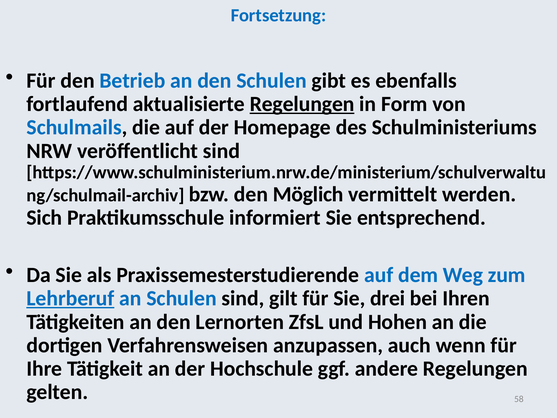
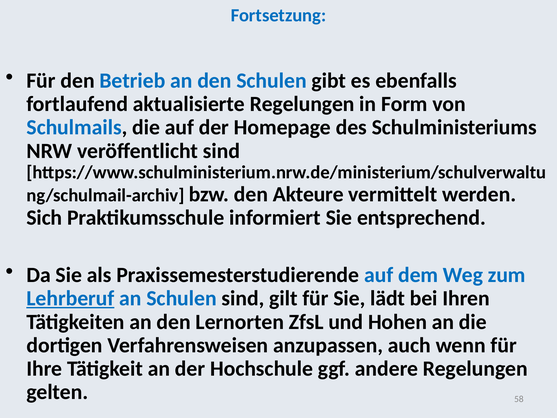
Regelungen at (302, 104) underline: present -> none
Möglich: Möglich -> Akteure
drei: drei -> lädt
